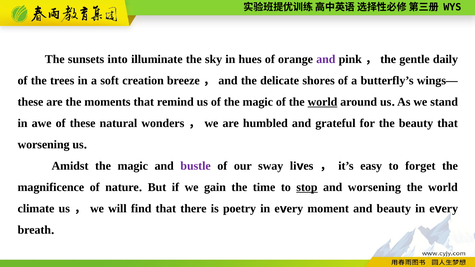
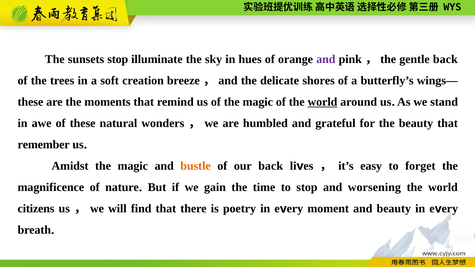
sunsets into: into -> stop
gentle daily: daily -> back
worsening at (44, 145): worsening -> remember
bustle colour: purple -> orange
our sway: sway -> back
stop at (307, 187) underline: present -> none
climate: climate -> citizens
